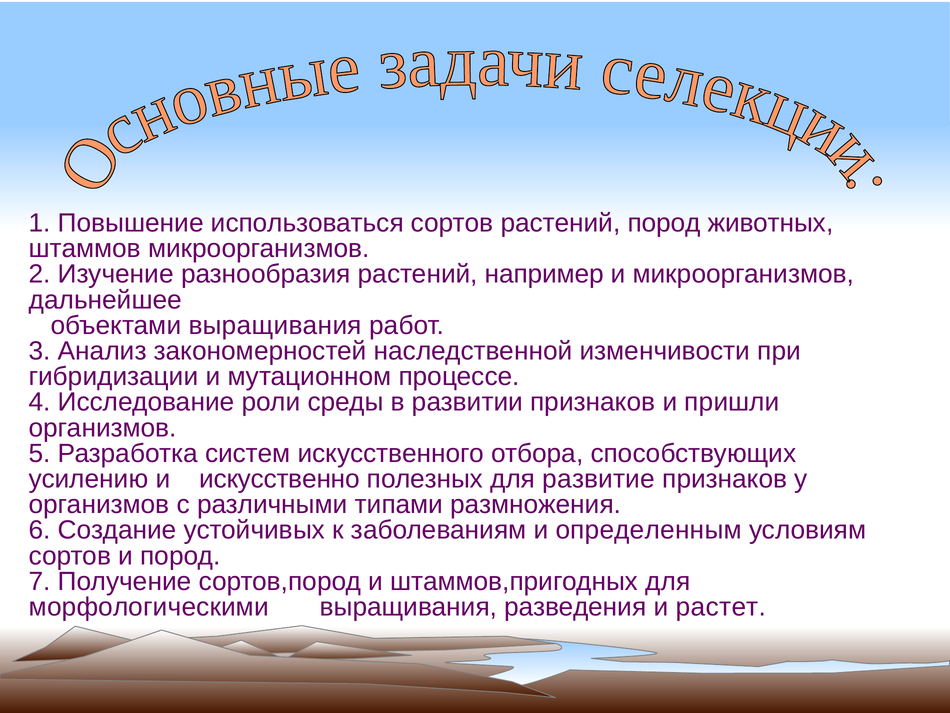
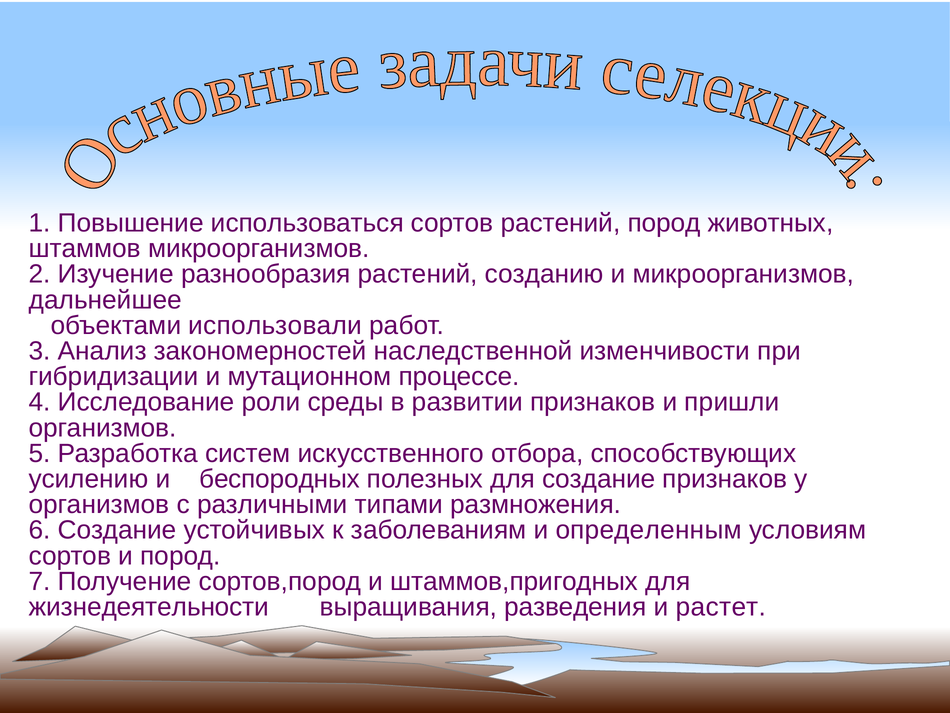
например: например -> созданию
объектами выращивания: выращивания -> использовали
искусственно: искусственно -> беспородных
для развитие: развитие -> создание
морфологическими: морфологическими -> жизнедеятельности
